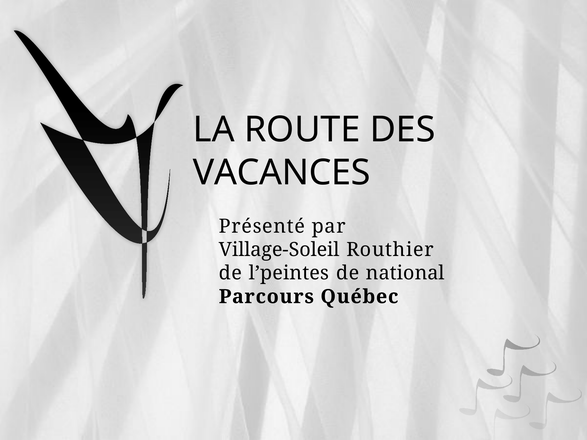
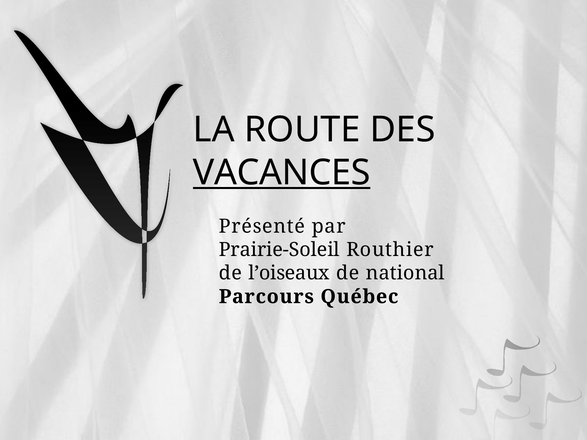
VACANCES underline: none -> present
Village-Soleil: Village-Soleil -> Prairie-Soleil
l’peintes: l’peintes -> l’oiseaux
